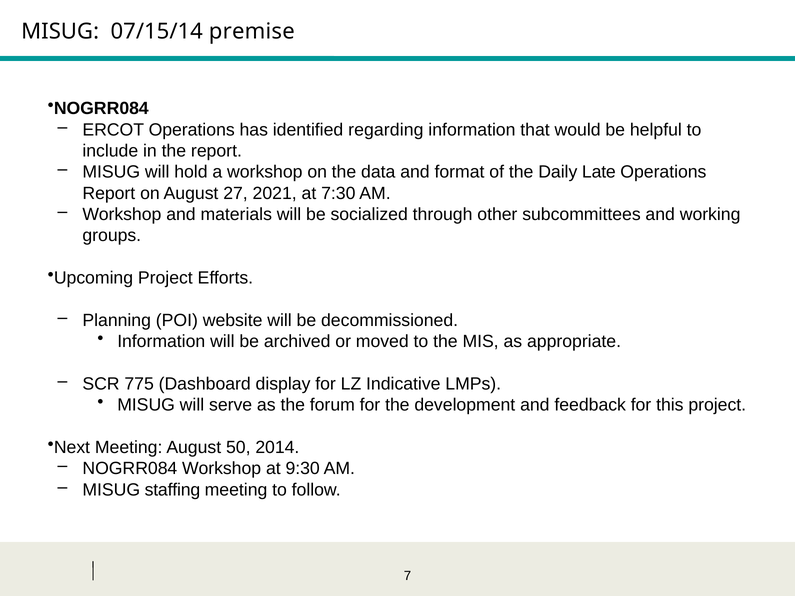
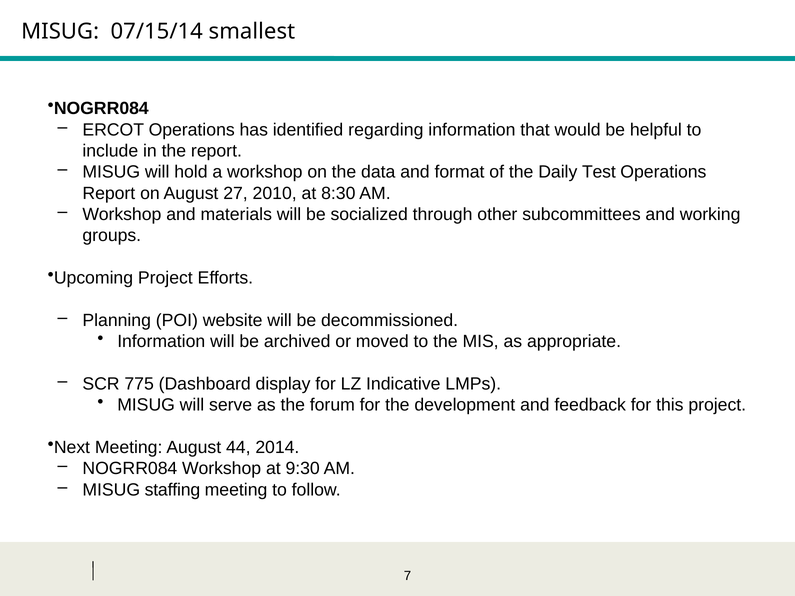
premise: premise -> smallest
Late: Late -> Test
2021: 2021 -> 2010
7:30: 7:30 -> 8:30
50: 50 -> 44
